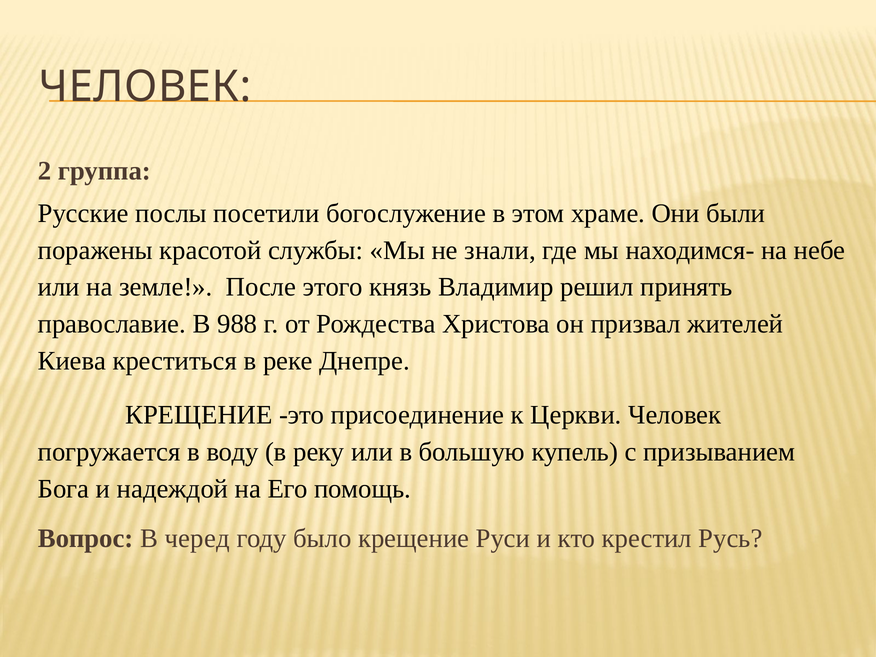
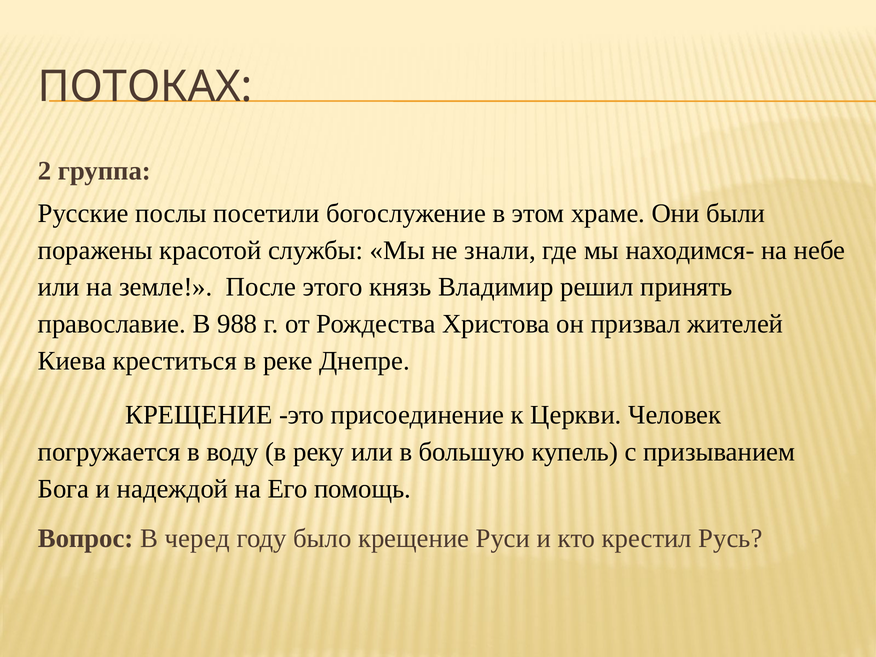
ЧЕЛОВЕК at (145, 87): ЧЕЛОВЕК -> ПОТОКАХ
